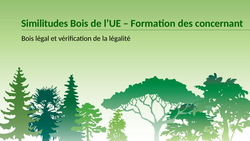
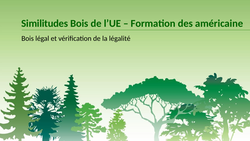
concernant: concernant -> américaine
